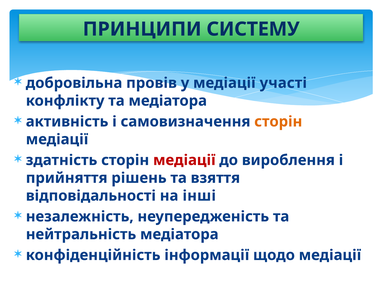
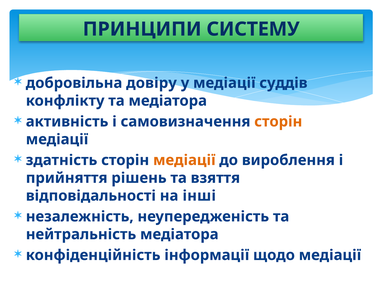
провів: провів -> довіру
участі: участі -> суддів
медіації at (184, 160) colour: red -> orange
